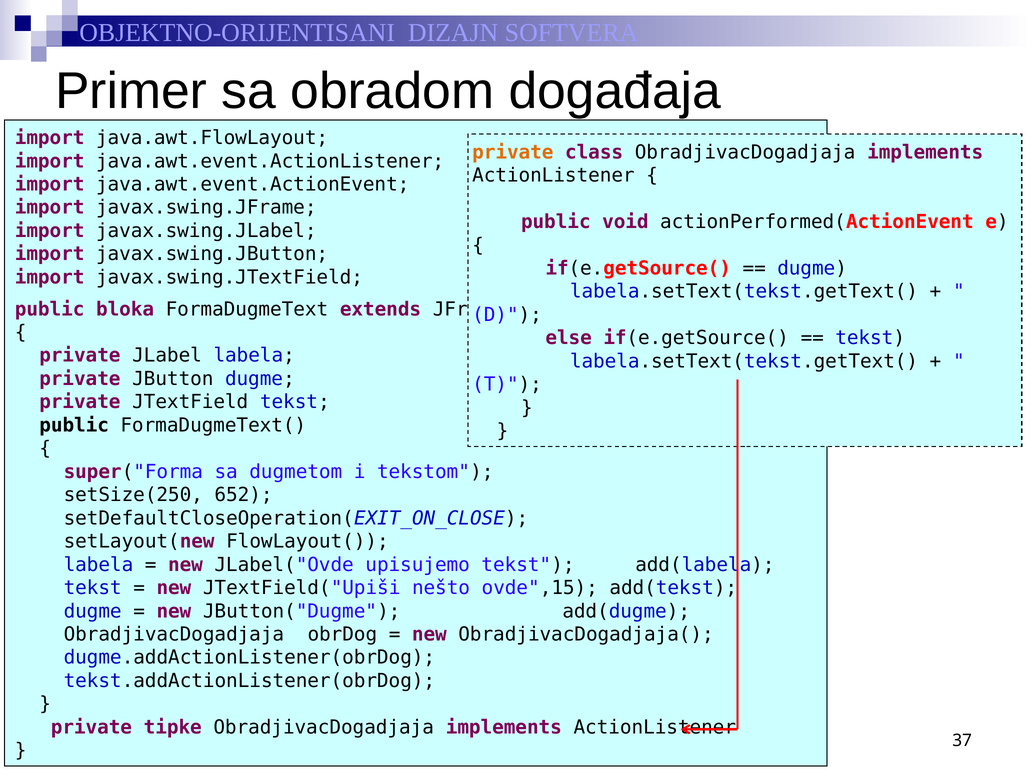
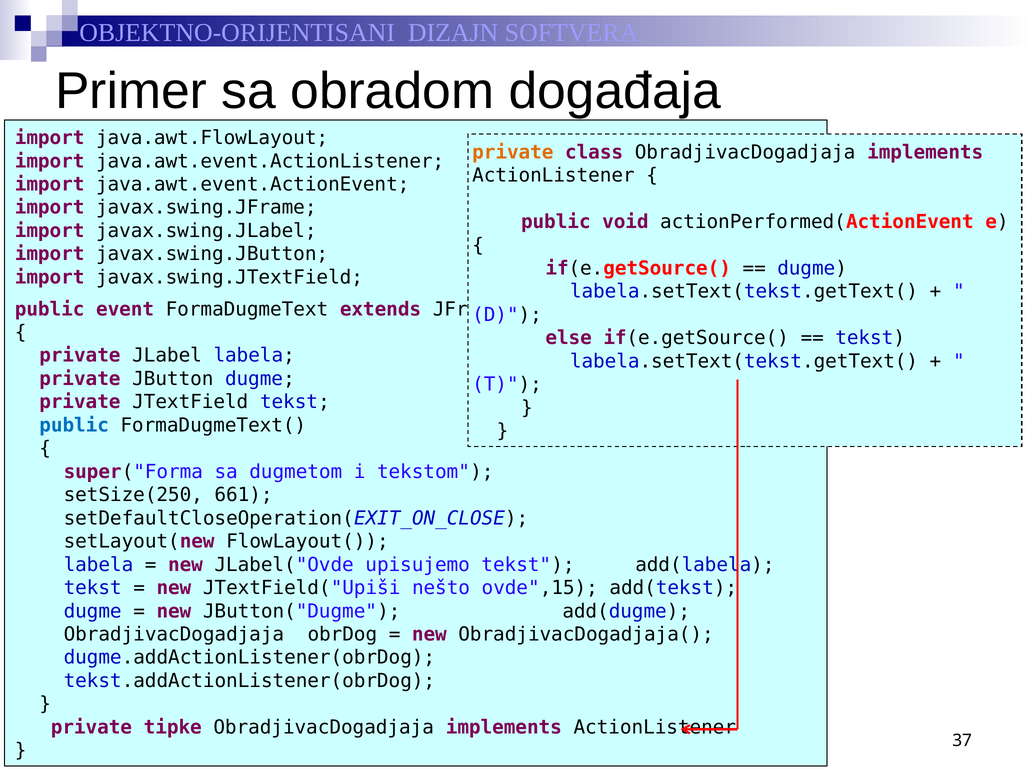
bloka: bloka -> event
public at (74, 426) colour: black -> blue
652: 652 -> 661
